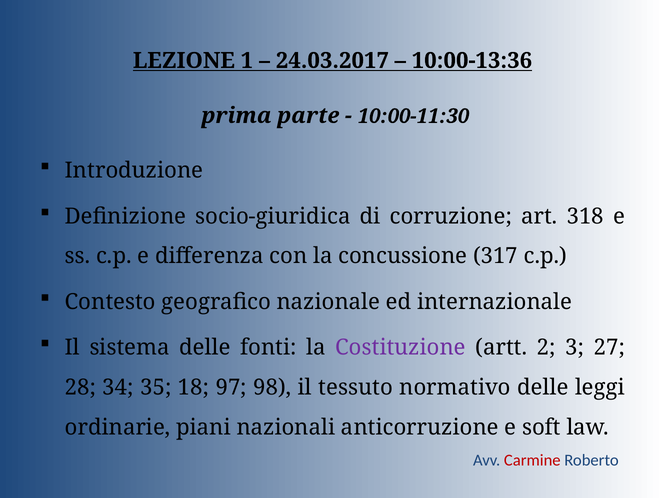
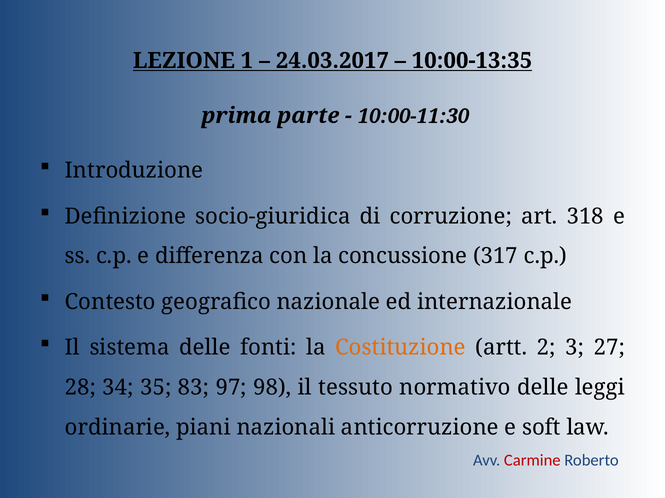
10:00-13:36: 10:00-13:36 -> 10:00-13:35
Costituzione colour: purple -> orange
18: 18 -> 83
